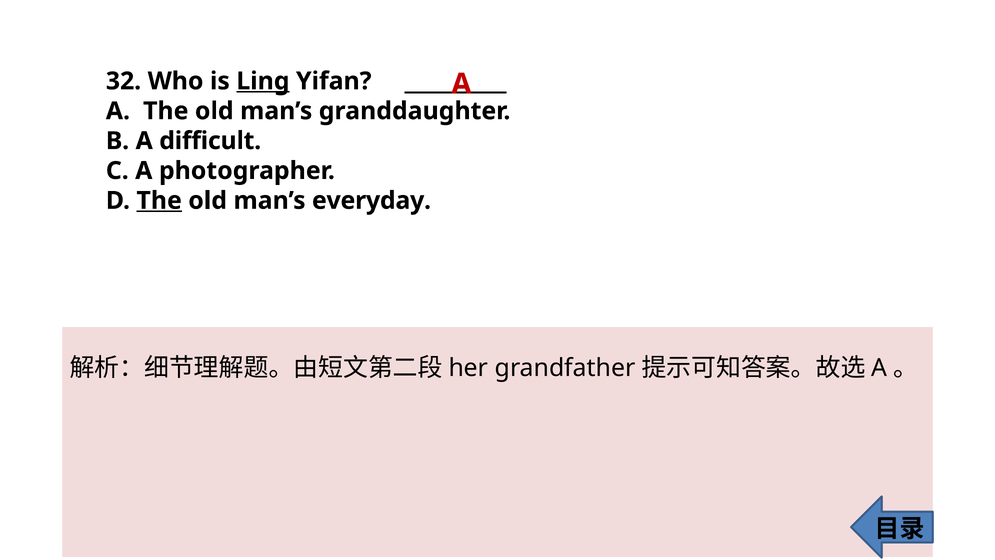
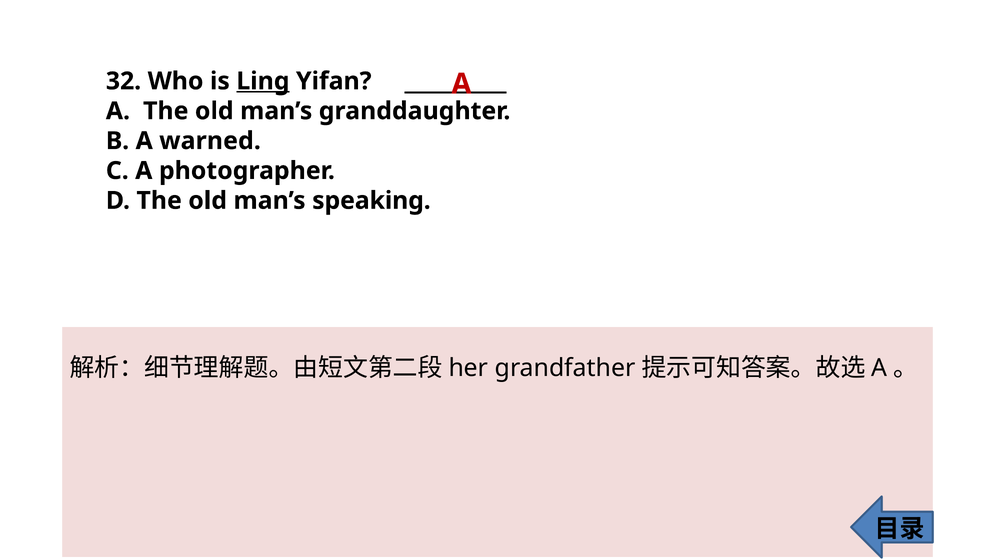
difficult: difficult -> warned
The at (159, 201) underline: present -> none
everyday: everyday -> speaking
